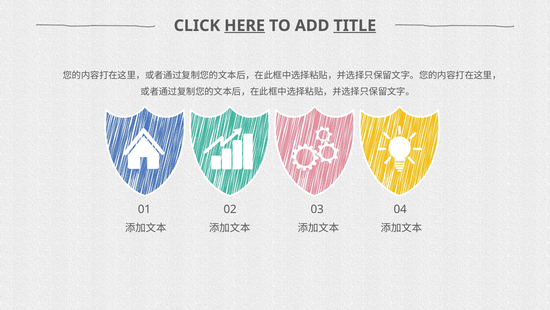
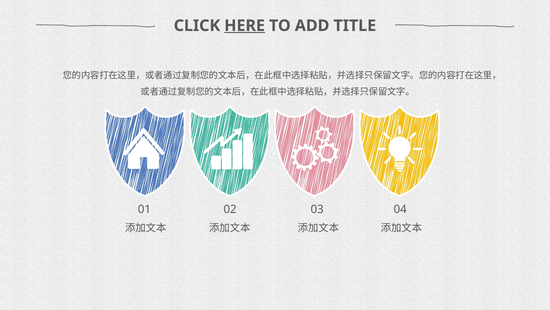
TITLE underline: present -> none
